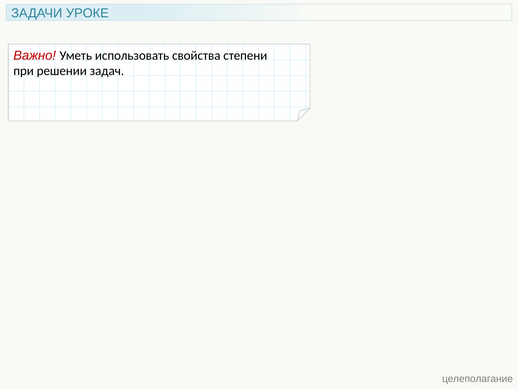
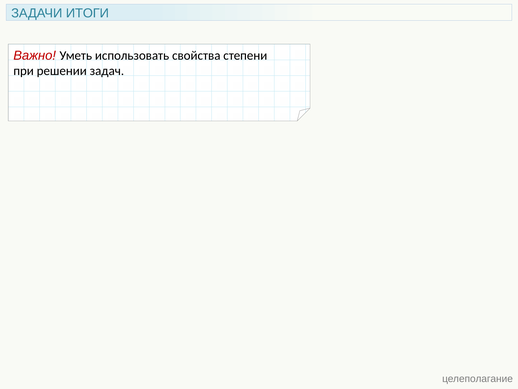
УРОКЕ: УРОКЕ -> ИТОГИ
